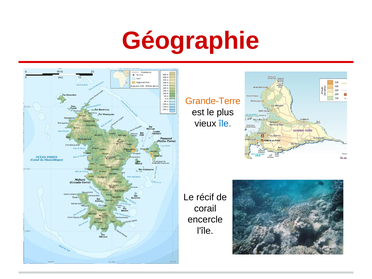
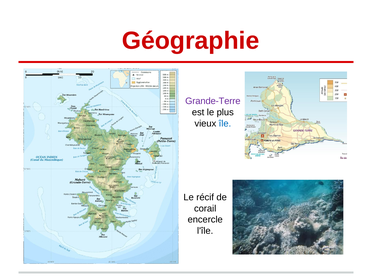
Grande-Terre colour: orange -> purple
